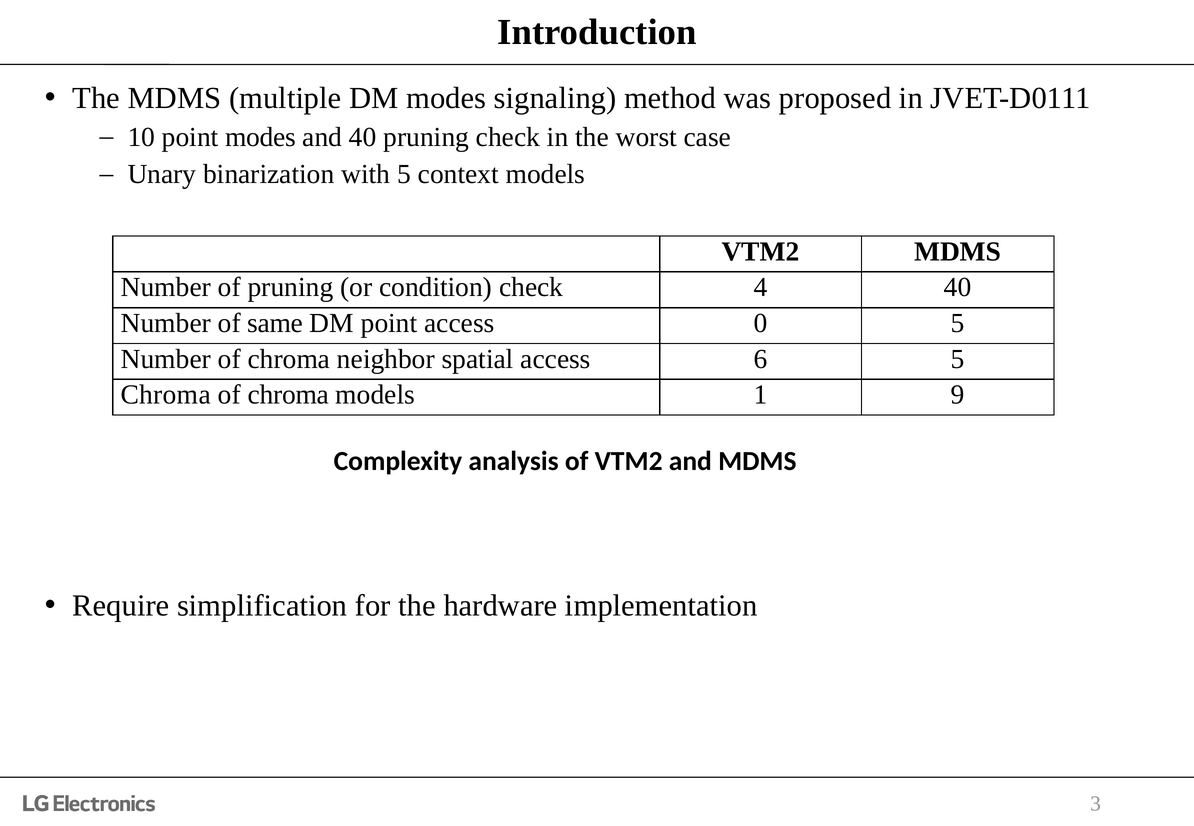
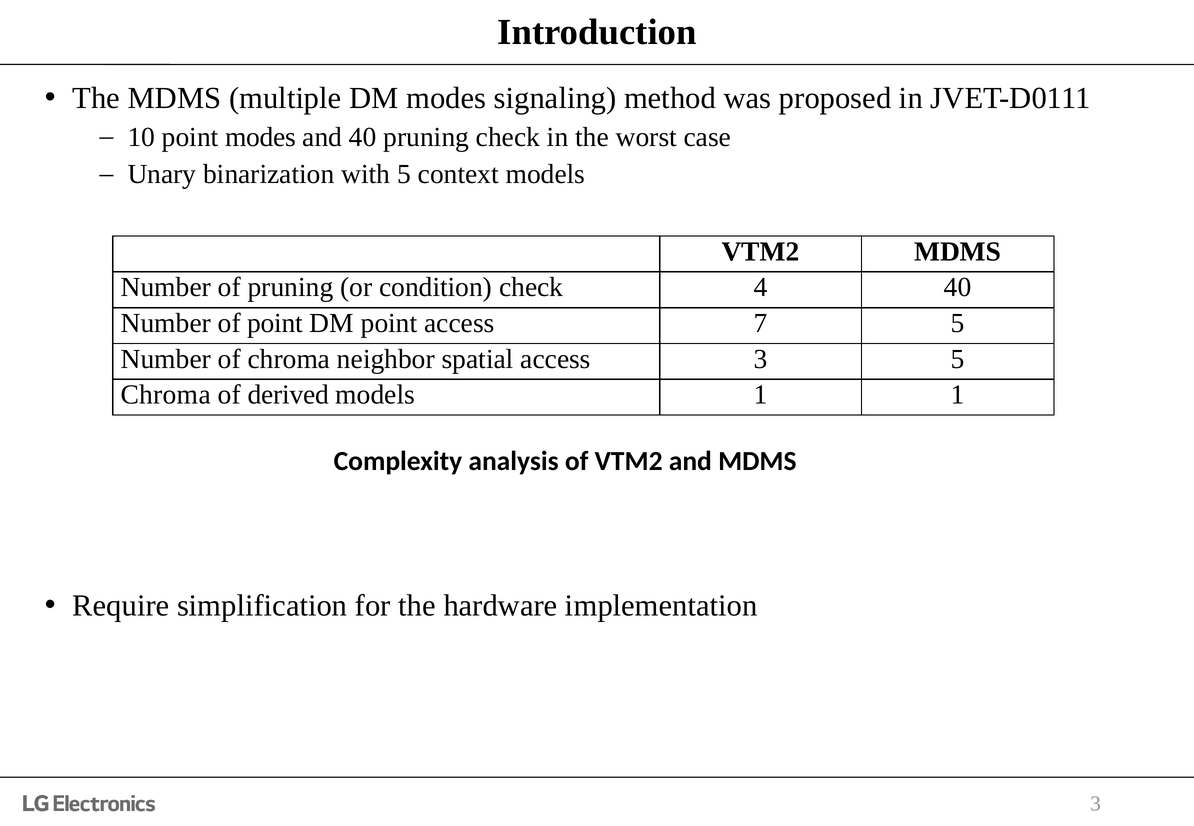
of same: same -> point
0: 0 -> 7
access 6: 6 -> 3
chroma at (288, 395): chroma -> derived
1 9: 9 -> 1
